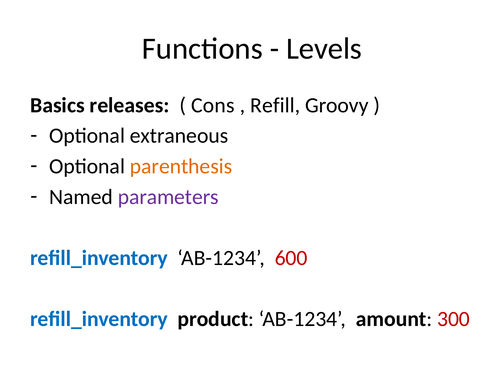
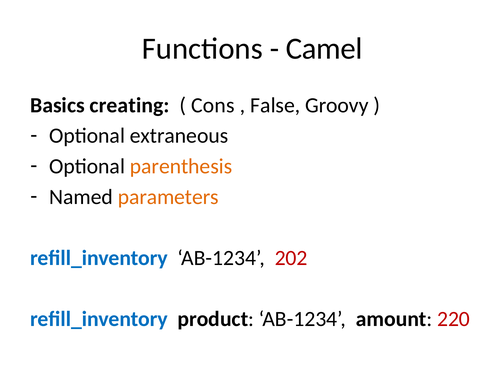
Levels: Levels -> Camel
releases: releases -> creating
Refill: Refill -> False
parameters colour: purple -> orange
600: 600 -> 202
300: 300 -> 220
